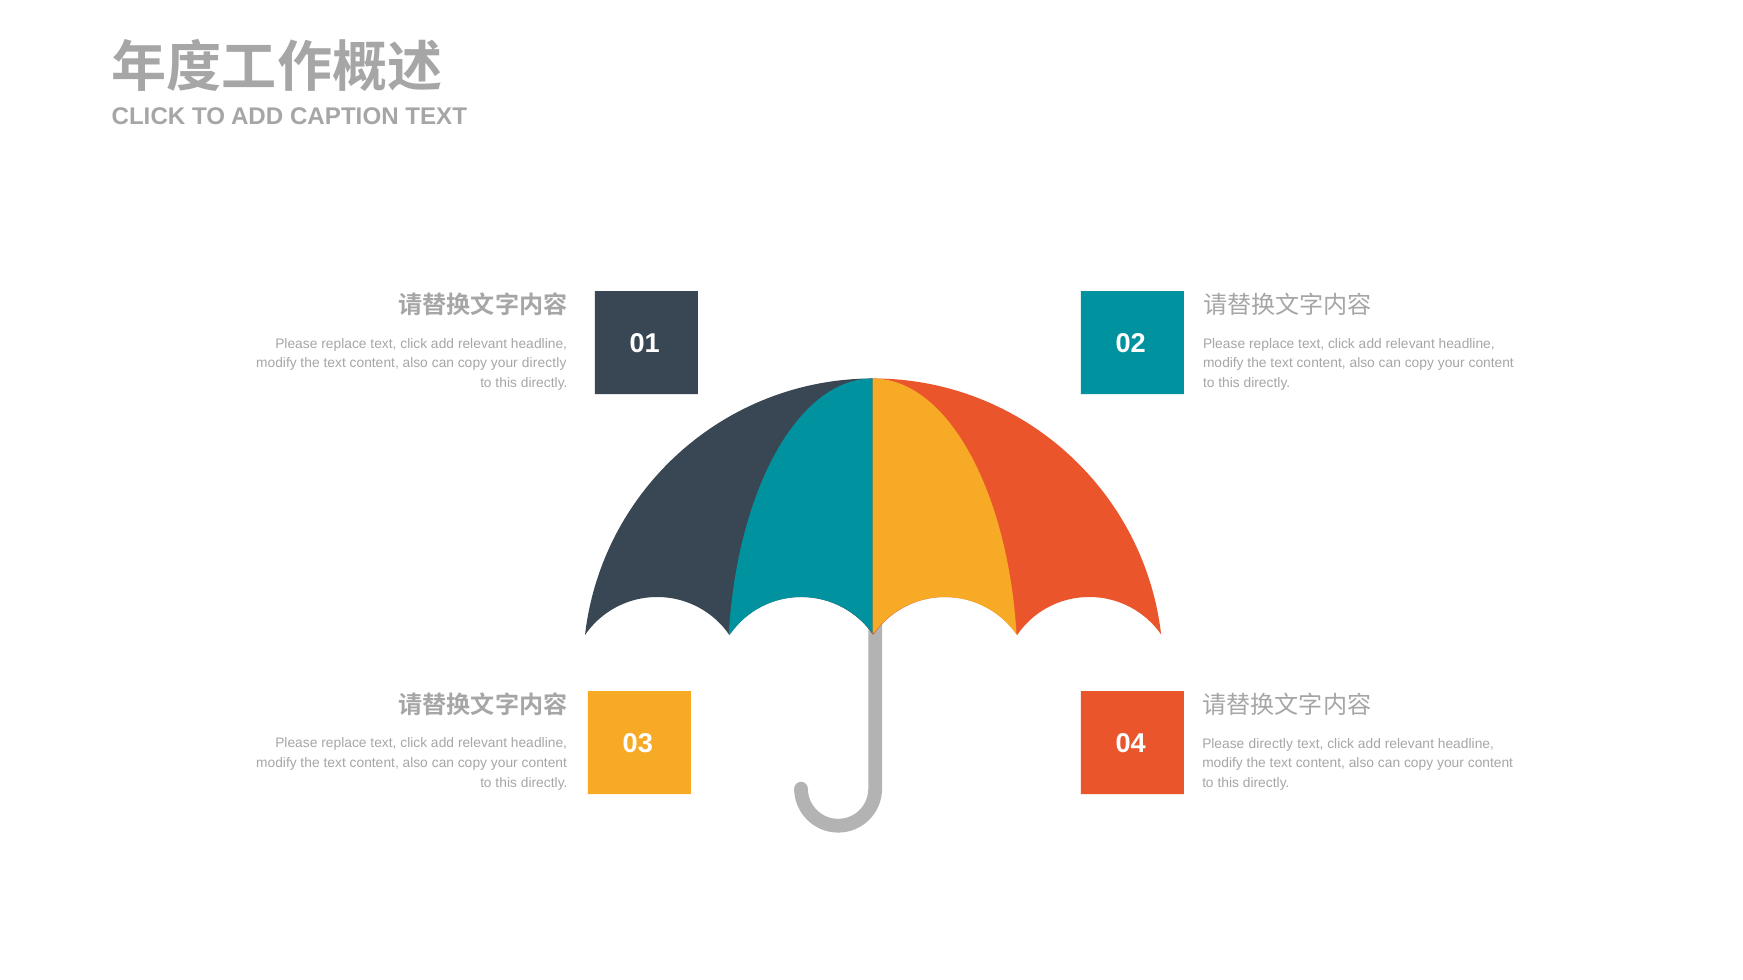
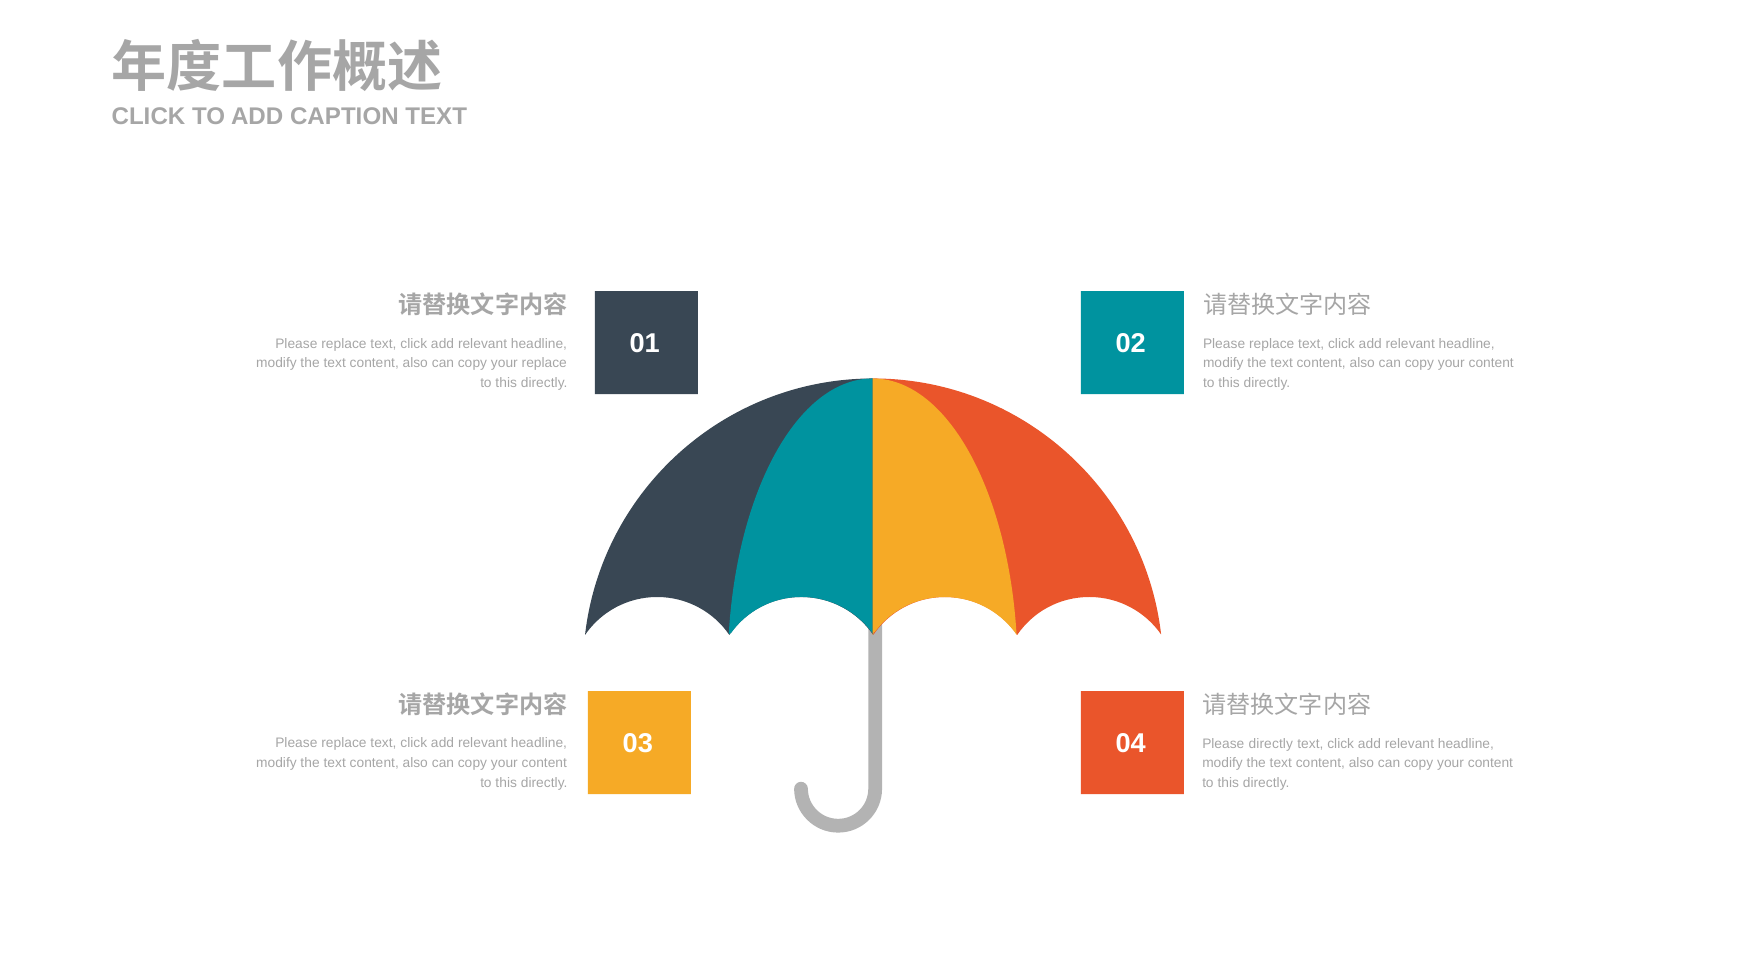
your directly: directly -> replace
